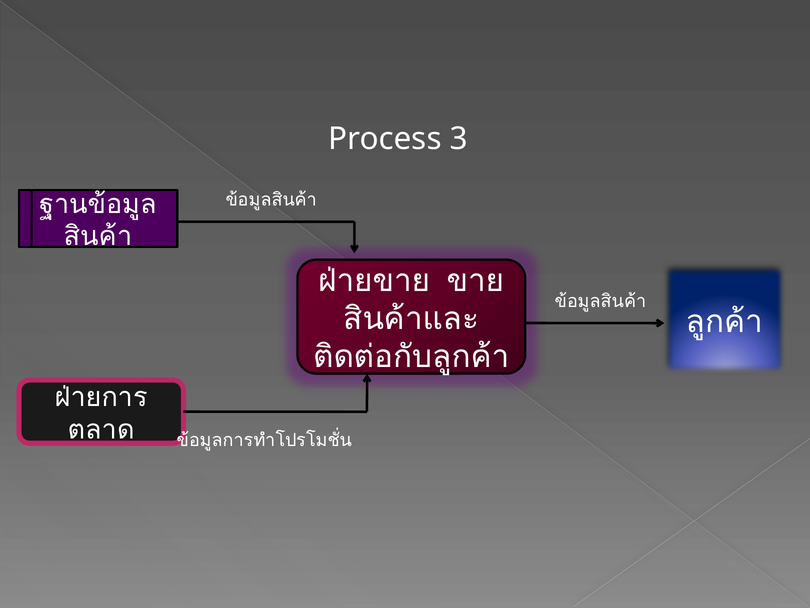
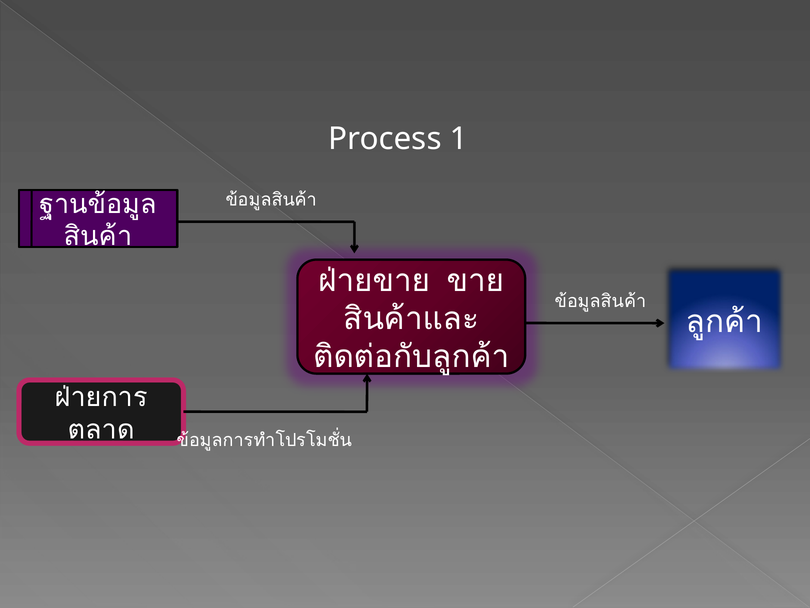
3: 3 -> 1
